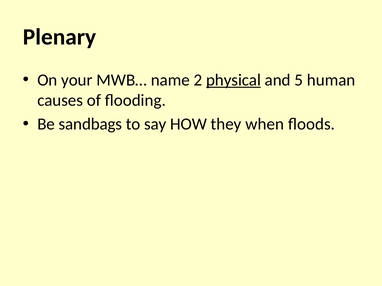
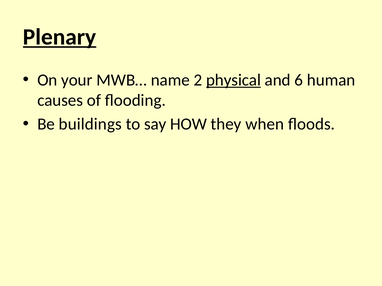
Plenary underline: none -> present
5: 5 -> 6
sandbags: sandbags -> buildings
